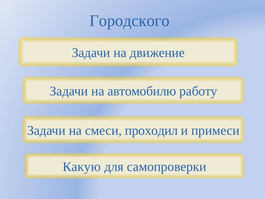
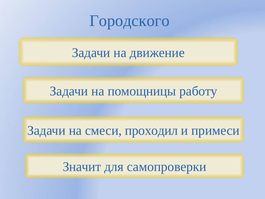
автомобилю: автомобилю -> помощницы
Какую: Какую -> Значит
